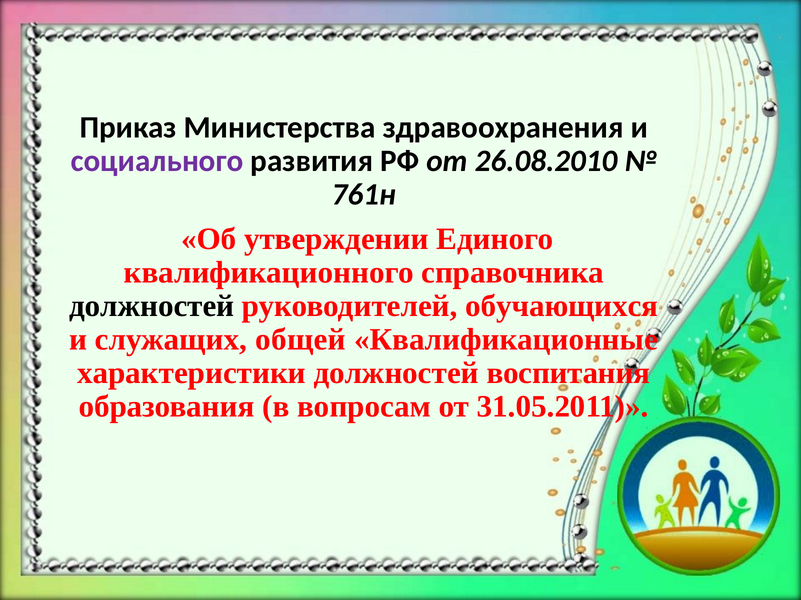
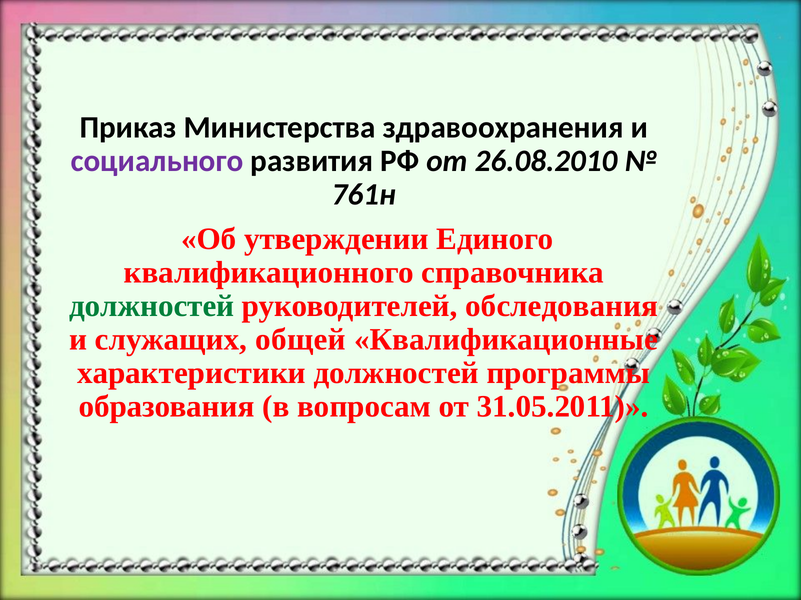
должностей at (152, 306) colour: black -> green
обучающихся: обучающихся -> обследования
воспитания: воспитания -> программы
